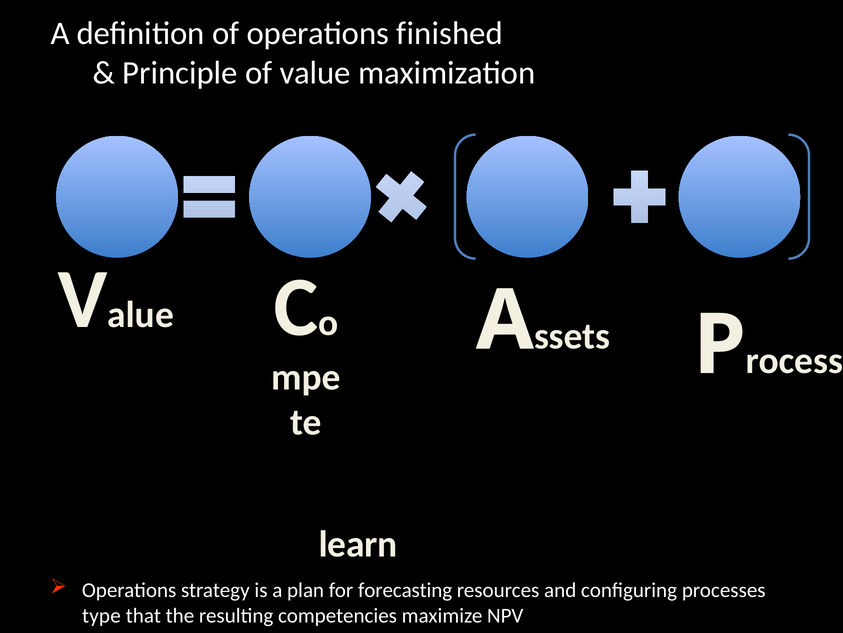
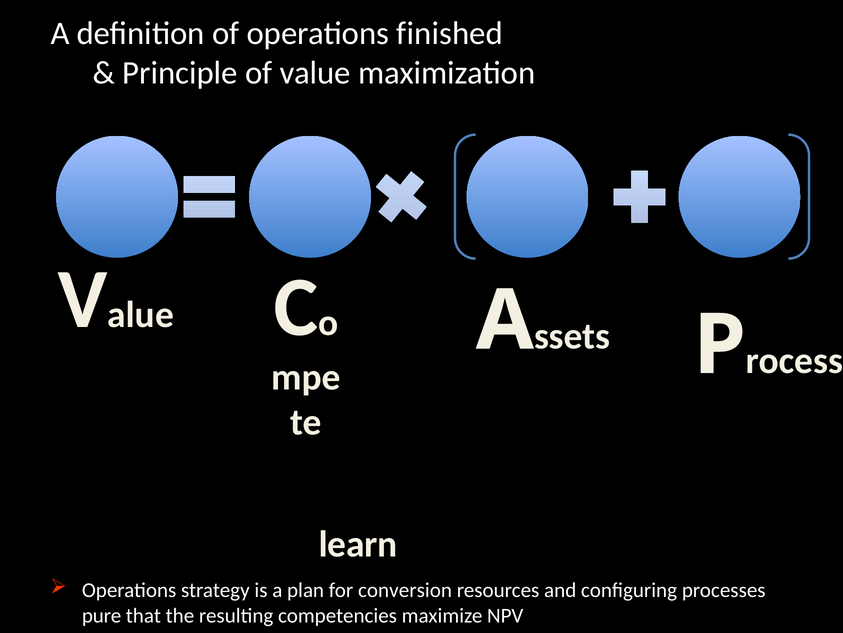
forecasting: forecasting -> conversion
type: type -> pure
